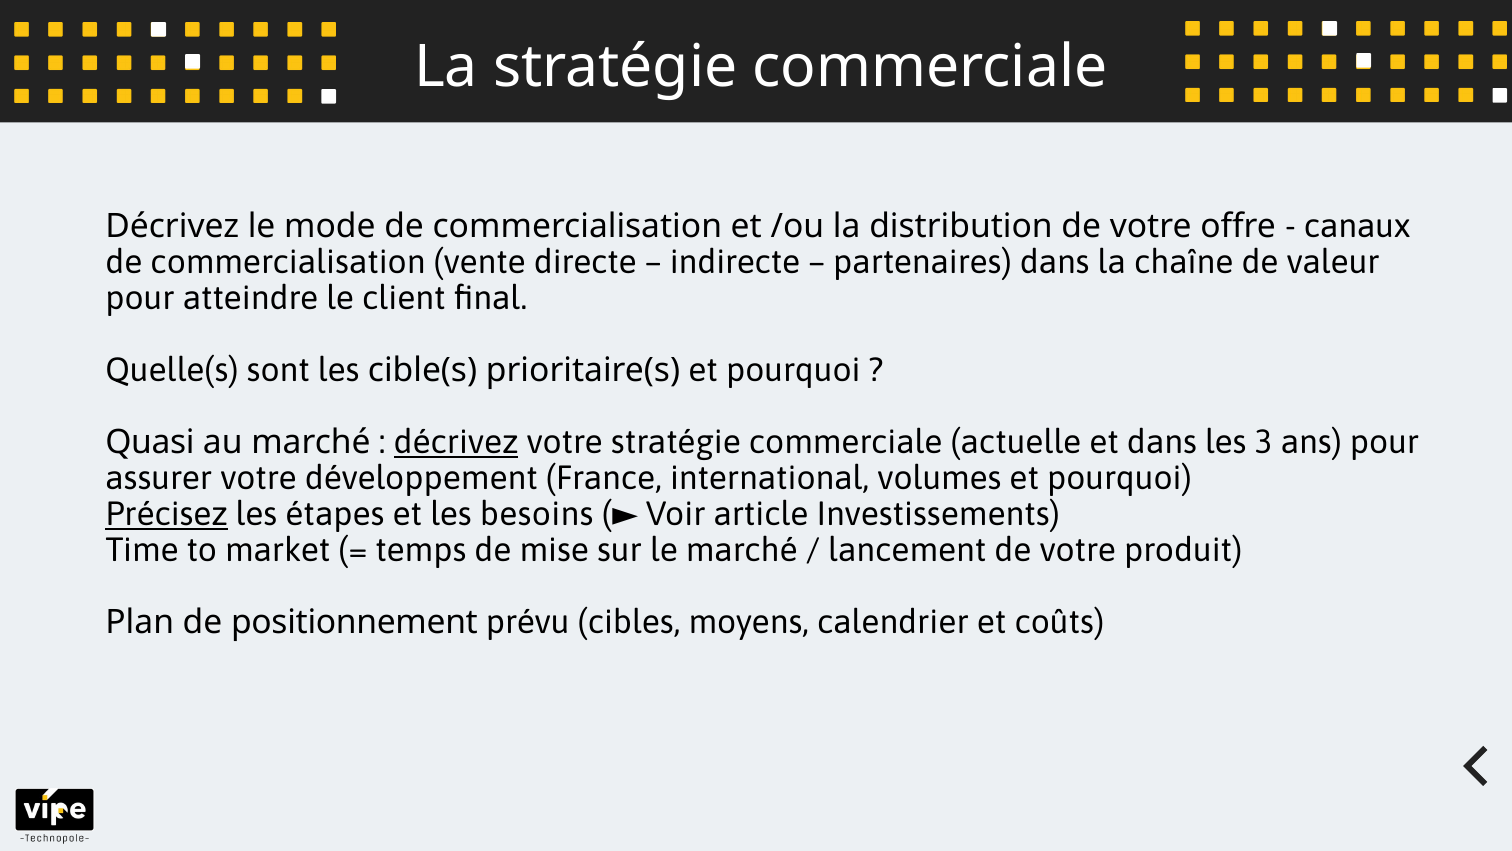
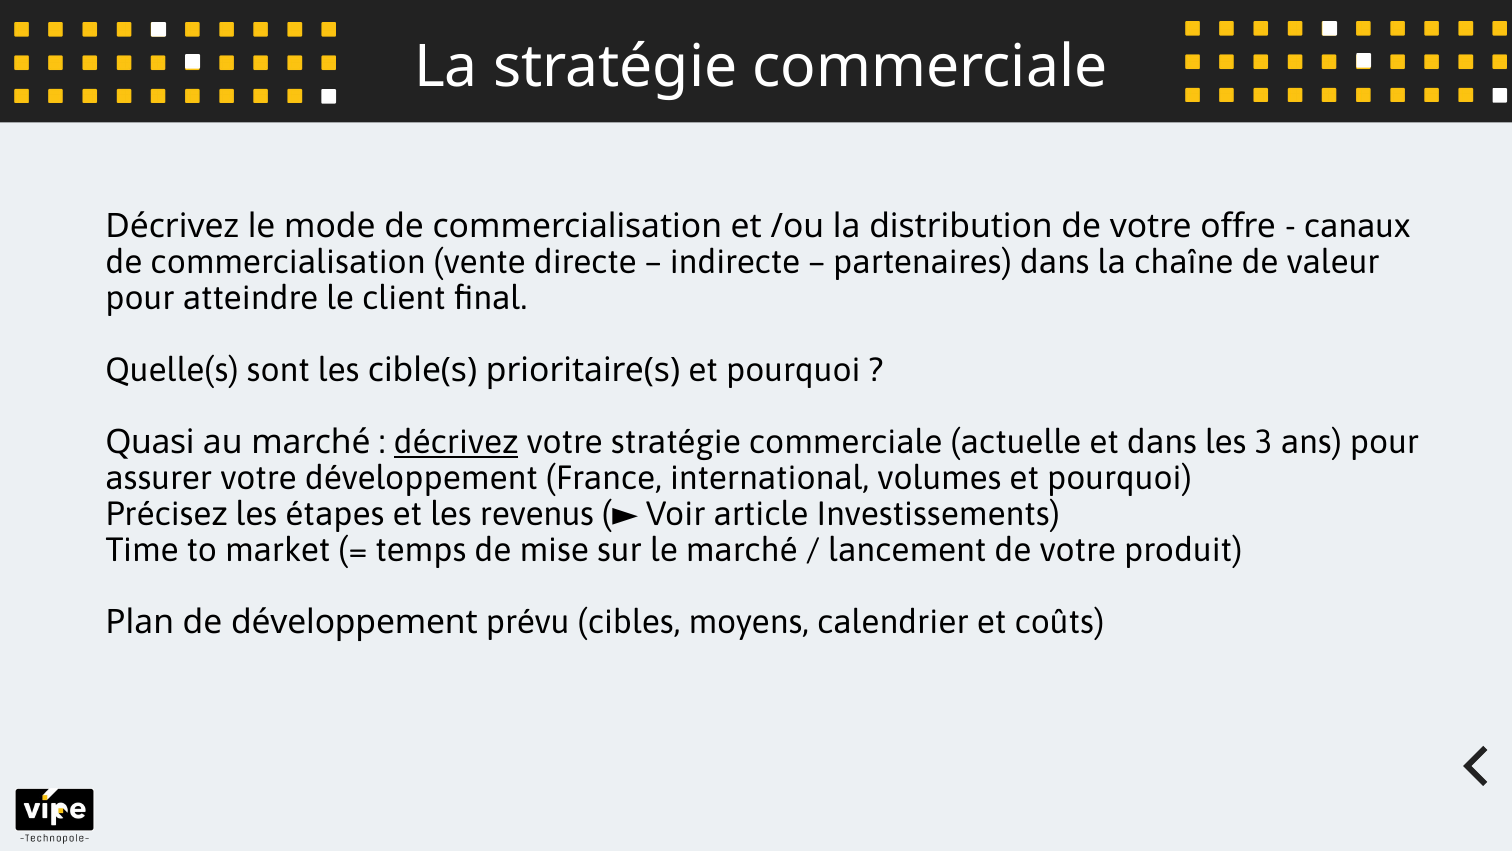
Précisez underline: present -> none
besoins: besoins -> revenus
de positionnement: positionnement -> développement
